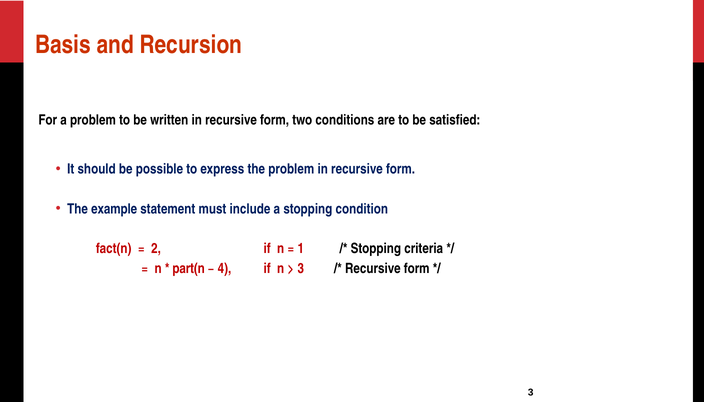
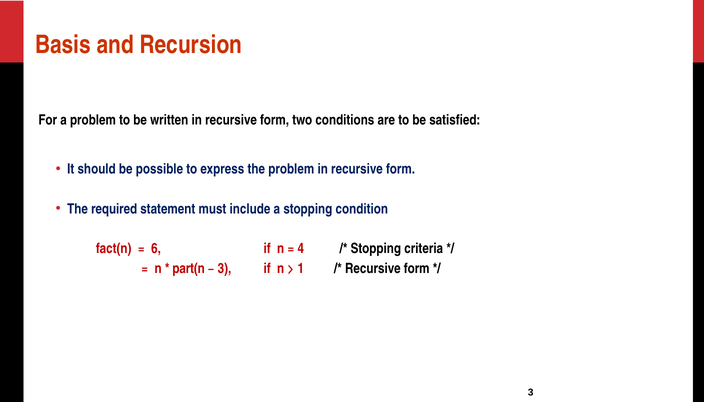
example: example -> required
2: 2 -> 6
1: 1 -> 4
4 at (224, 269): 4 -> 3
3 at (301, 269): 3 -> 1
